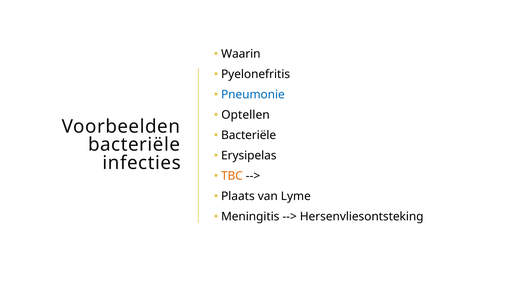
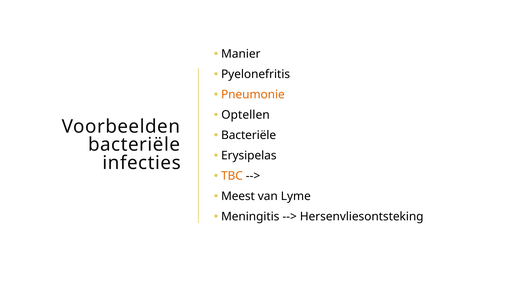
Waarin: Waarin -> Manier
Pneumonie colour: blue -> orange
Plaats: Plaats -> Meest
